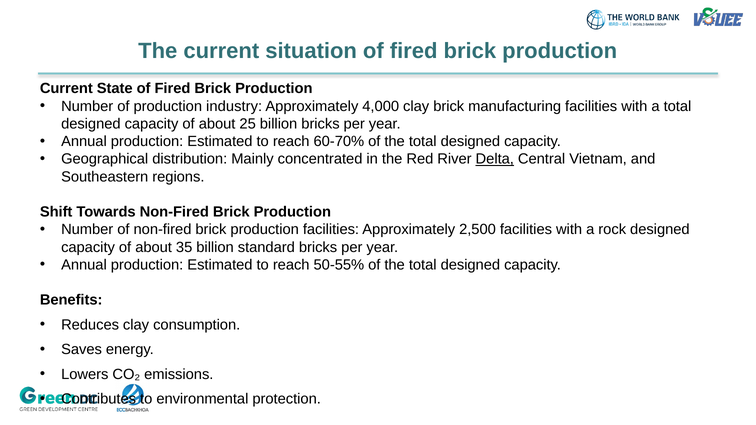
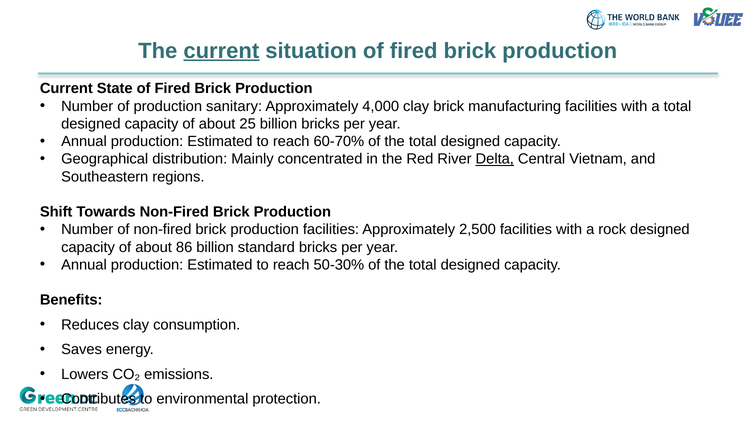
current at (221, 51) underline: none -> present
industry: industry -> sanitary
35: 35 -> 86
50-55%: 50-55% -> 50-30%
